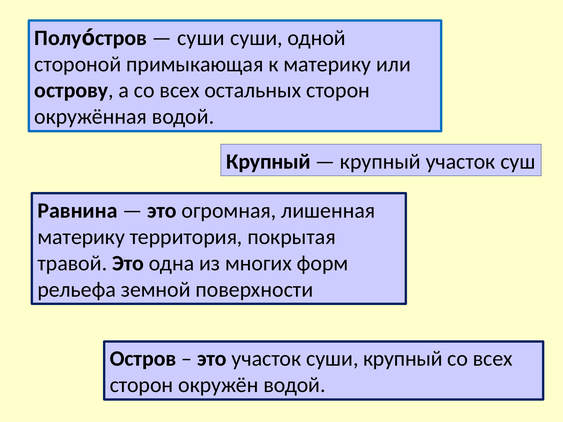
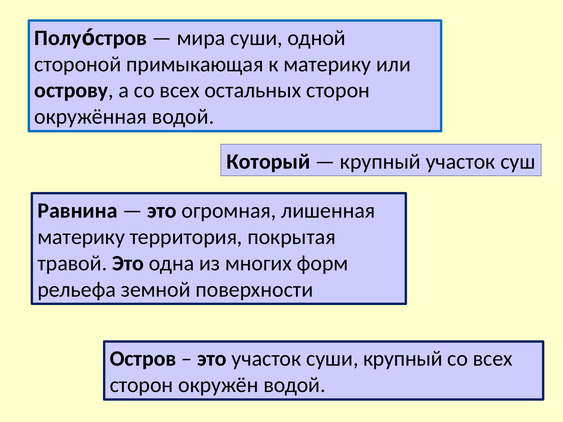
суши at (201, 38): суши -> мира
Крупный at (269, 162): Крупный -> Который
